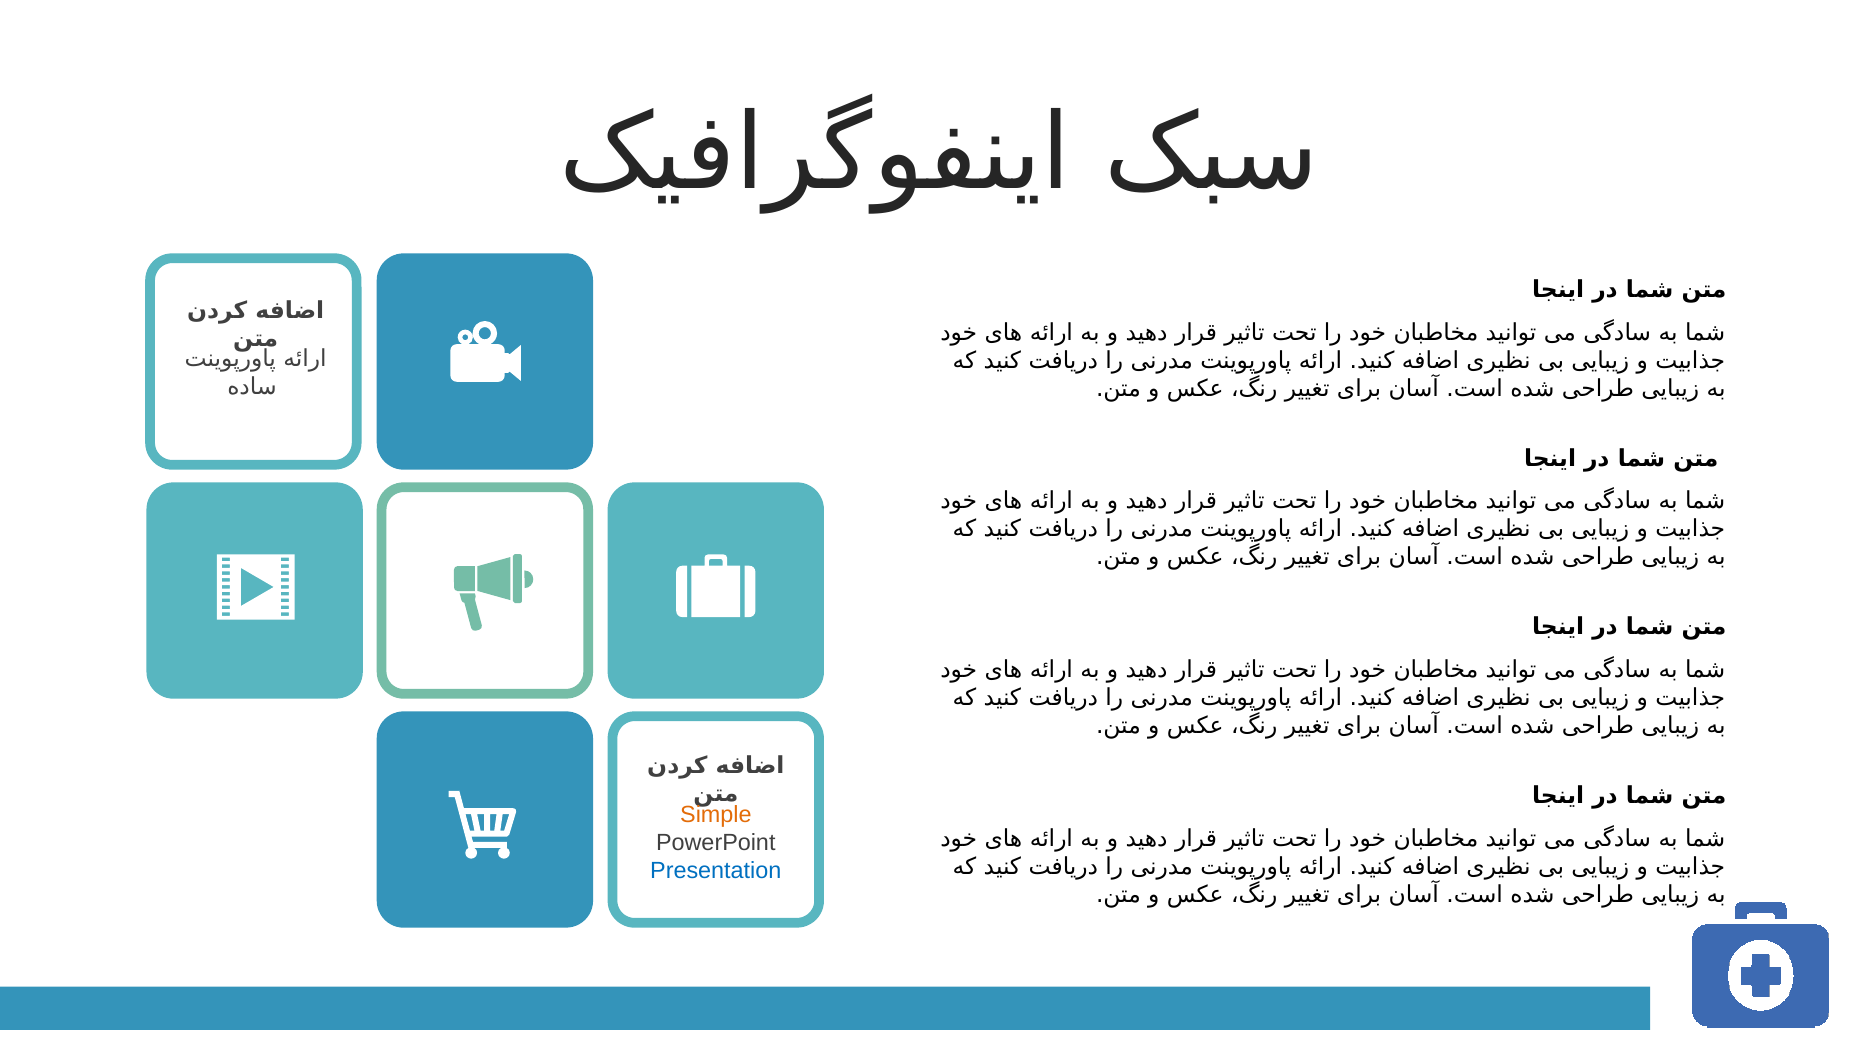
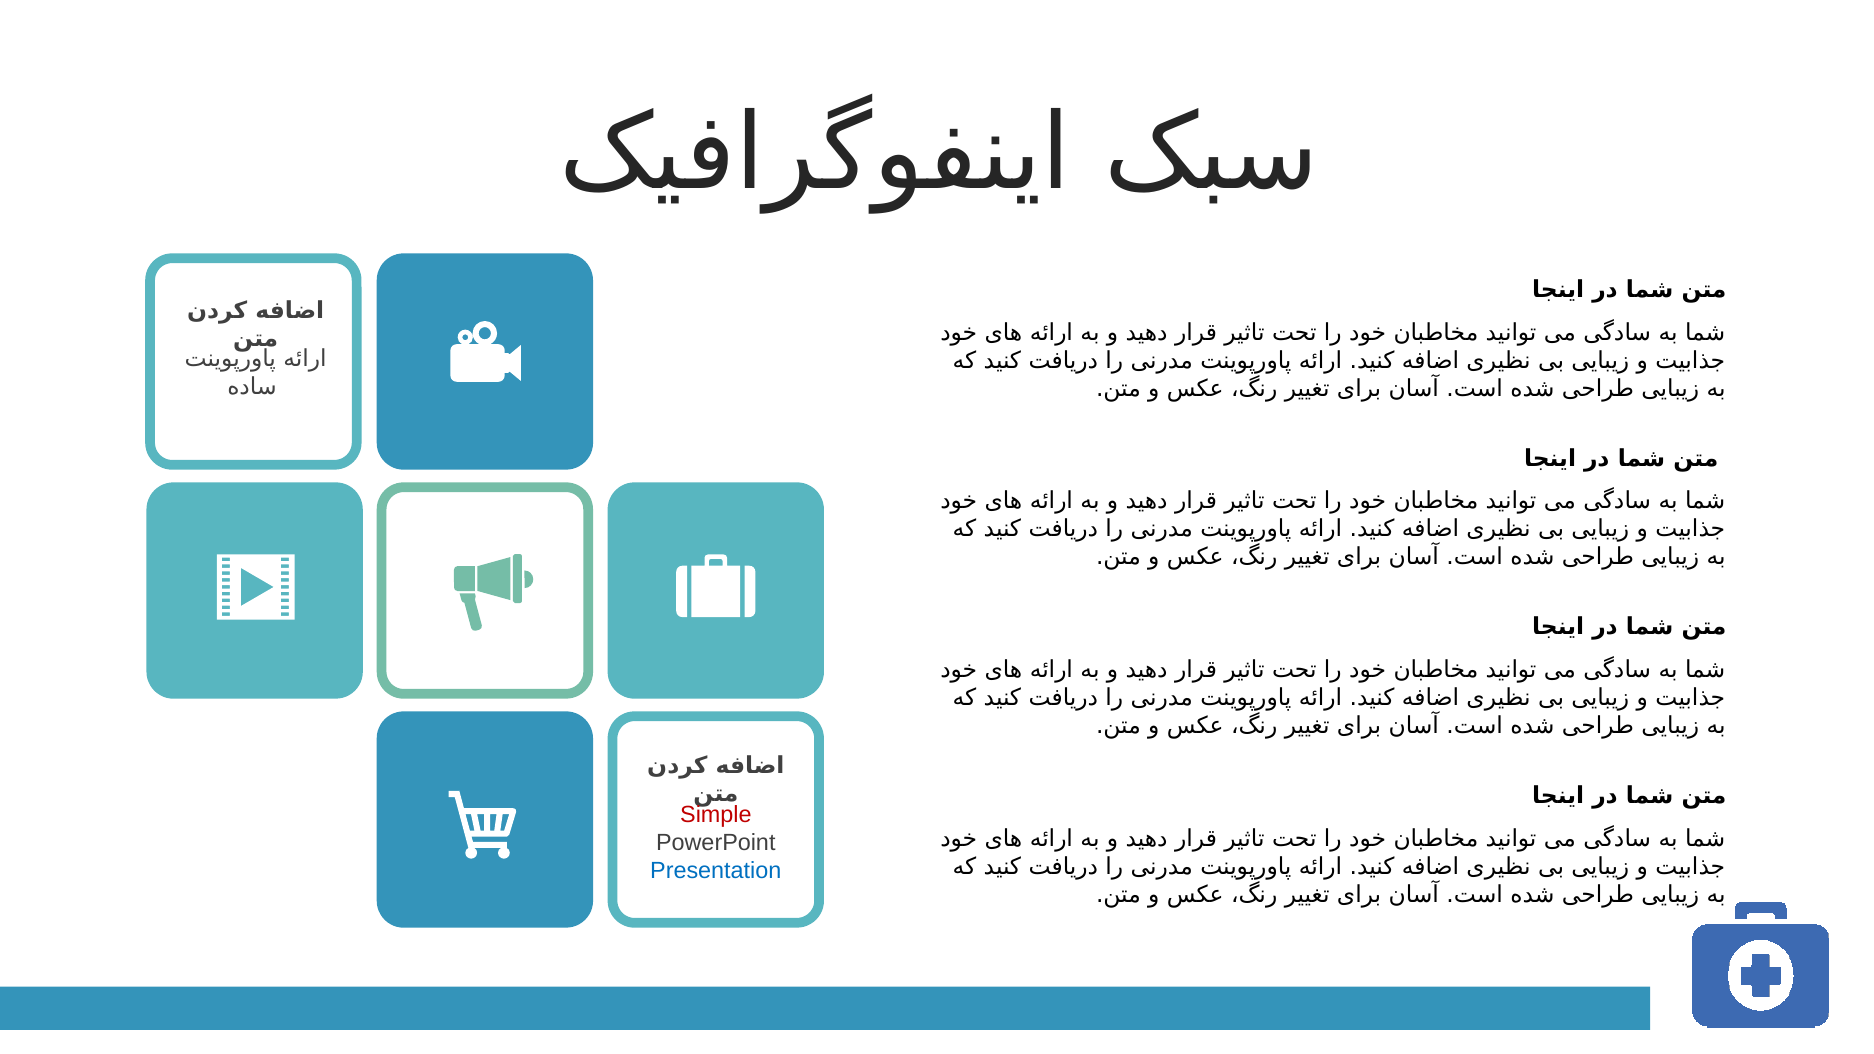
Simple colour: orange -> red
